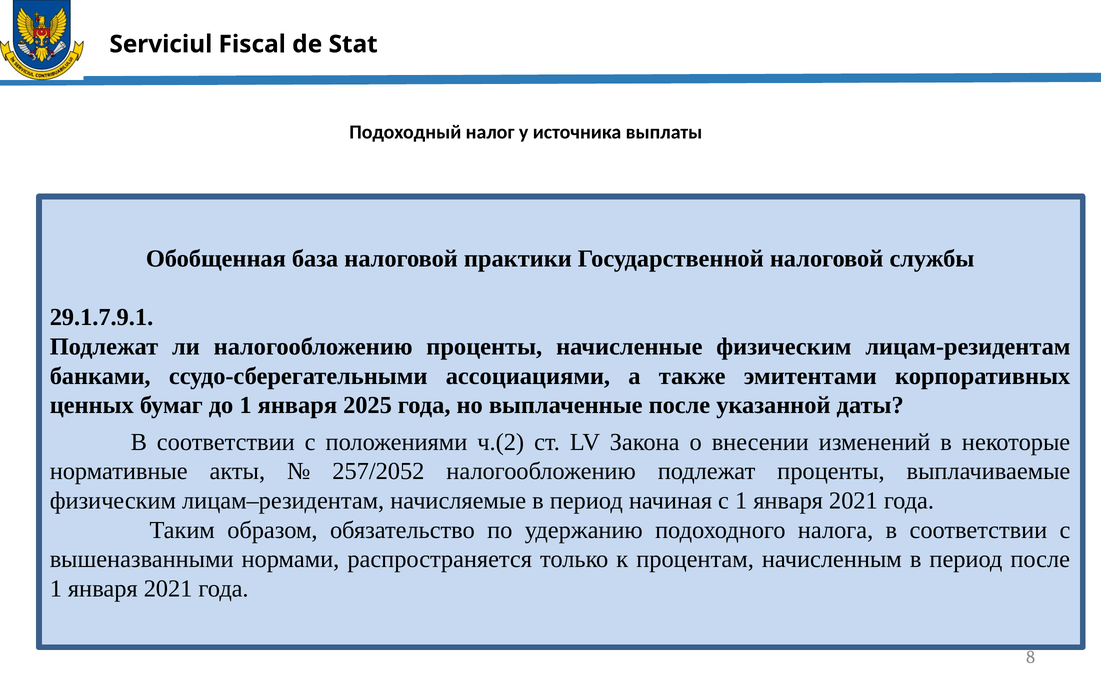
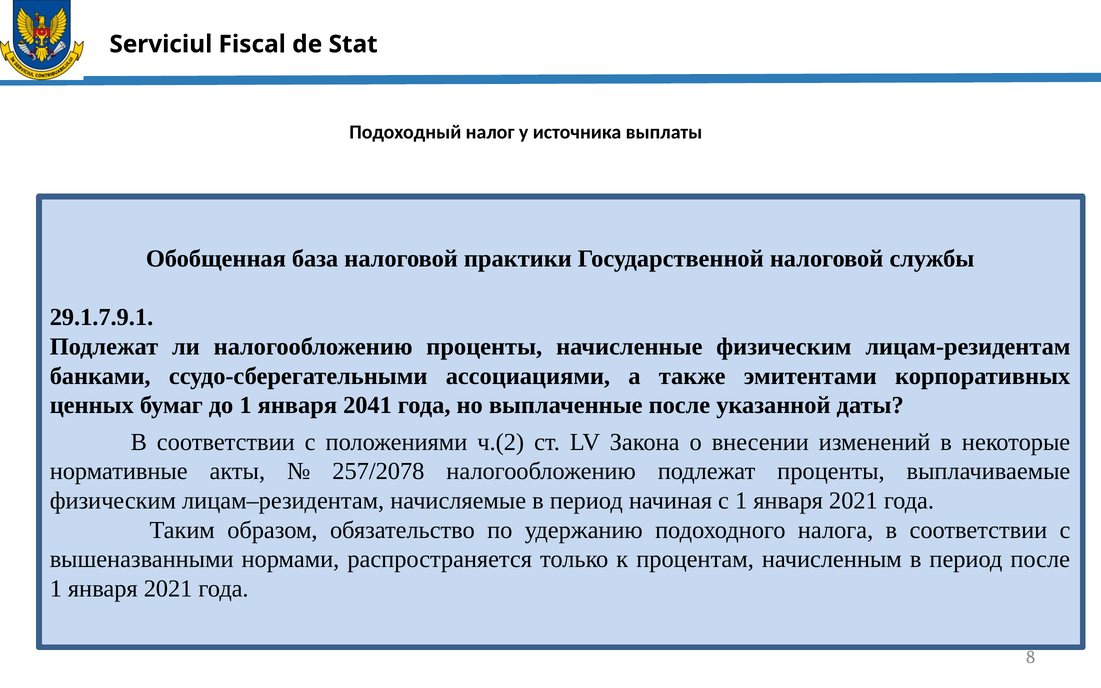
2025: 2025 -> 2041
257/2052: 257/2052 -> 257/2078
